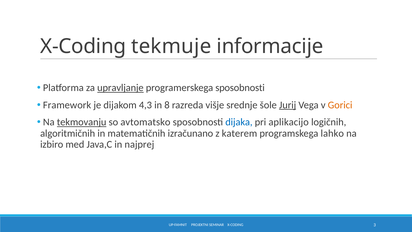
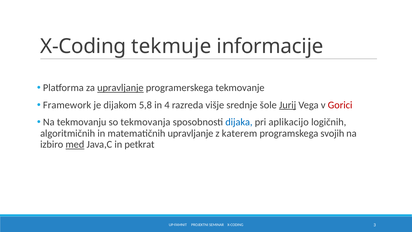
programerskega sposobnosti: sposobnosti -> tekmovanje
4,3: 4,3 -> 5,8
8: 8 -> 4
Gorici colour: orange -> red
tekmovanju underline: present -> none
avtomatsko: avtomatsko -> tekmovanja
matematičnih izračunano: izračunano -> upravljanje
lahko: lahko -> svojih
med underline: none -> present
najprej: najprej -> petkrat
